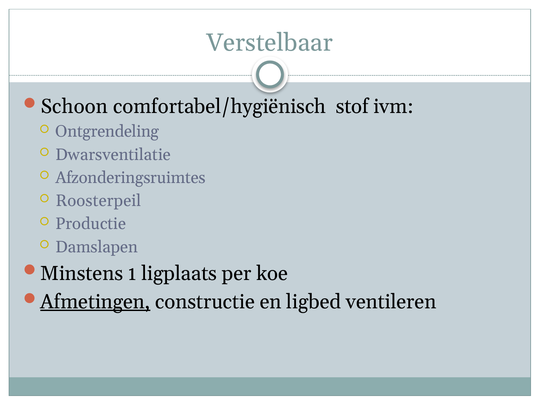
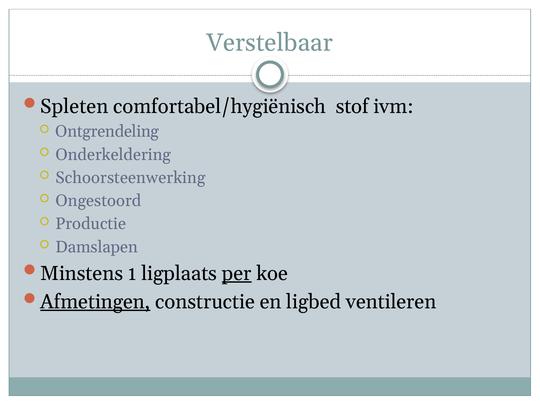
Schoon: Schoon -> Spleten
Dwarsventilatie: Dwarsventilatie -> Onderkeldering
Afzonderingsruimtes: Afzonderingsruimtes -> Schoorsteenwerking
Roosterpeil: Roosterpeil -> Ongestoord
per underline: none -> present
